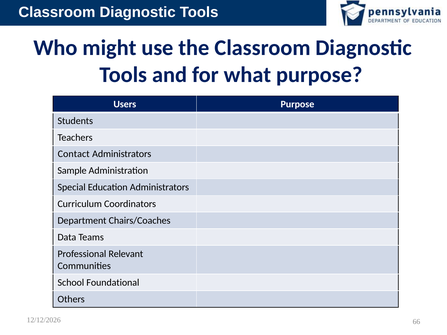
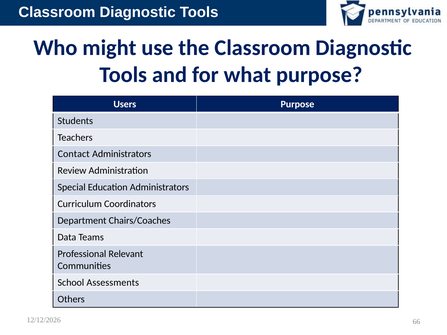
Sample: Sample -> Review
Foundational: Foundational -> Assessments
